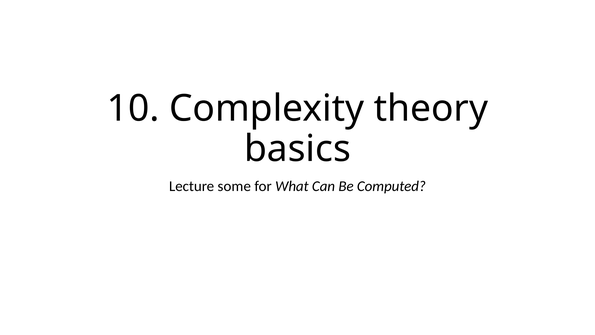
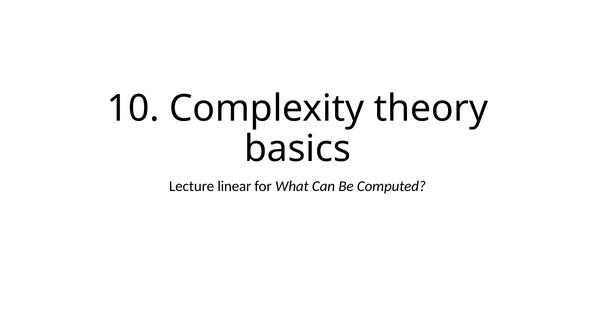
some: some -> linear
